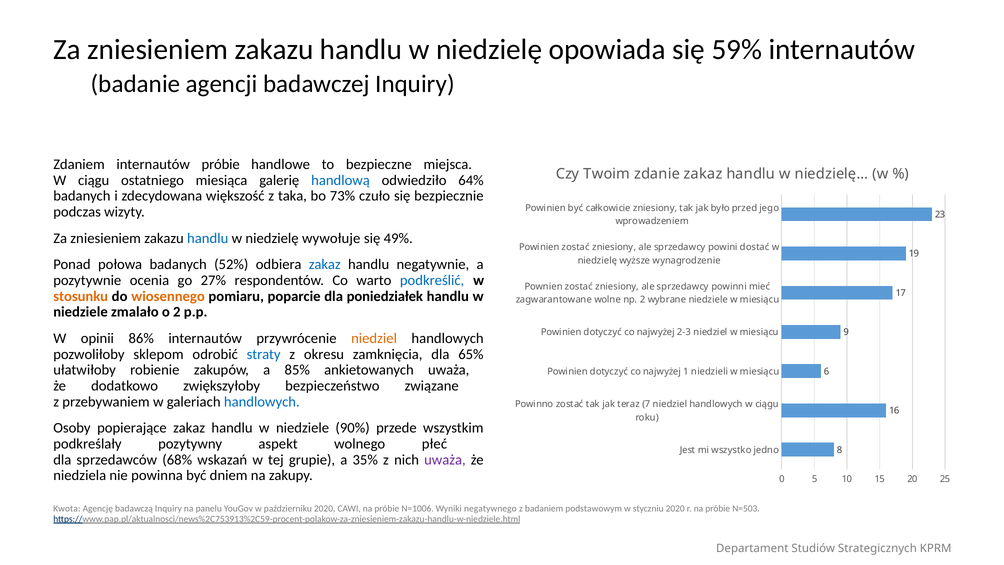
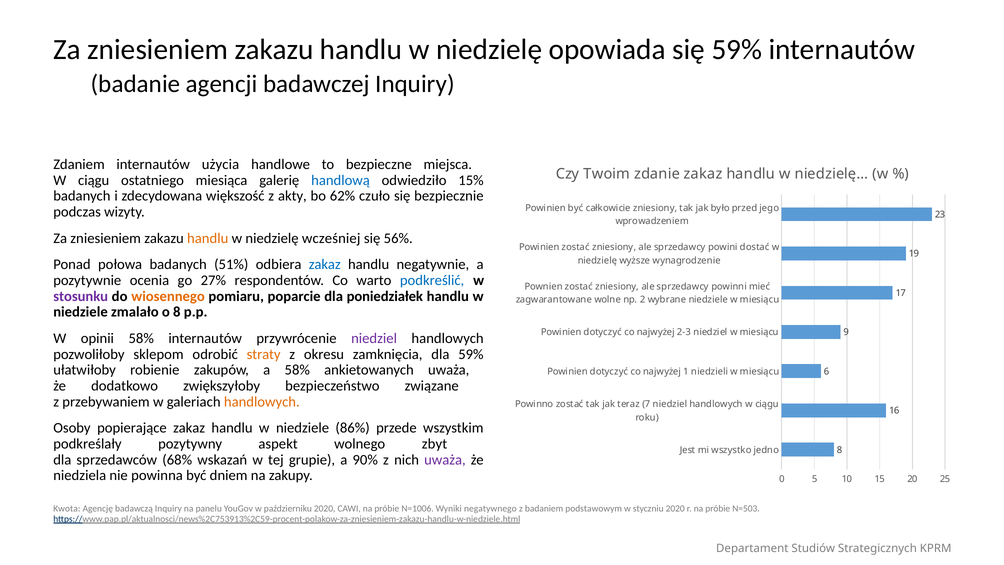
internautów próbie: próbie -> użycia
64%: 64% -> 15%
taka: taka -> akty
73%: 73% -> 62%
handlu at (208, 238) colour: blue -> orange
wywołuje: wywołuje -> wcześniej
49%: 49% -> 56%
52%: 52% -> 51%
stosunku colour: orange -> purple
o 2: 2 -> 8
opinii 86%: 86% -> 58%
niedziel at (374, 338) colour: orange -> purple
straty colour: blue -> orange
dla 65%: 65% -> 59%
a 85%: 85% -> 58%
handlowych at (262, 402) colour: blue -> orange
90%: 90% -> 86%
płeć: płeć -> zbyt
35%: 35% -> 90%
